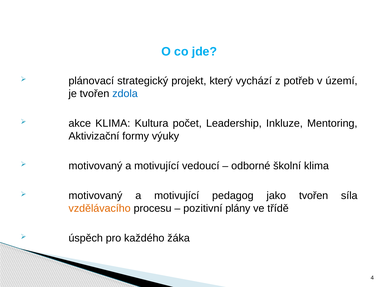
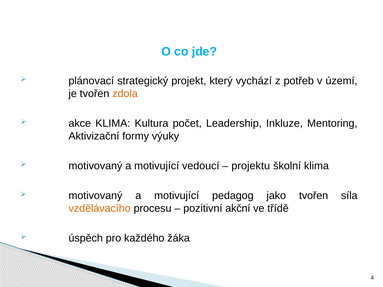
zdola colour: blue -> orange
odborné: odborné -> projektu
plány: plány -> akční
